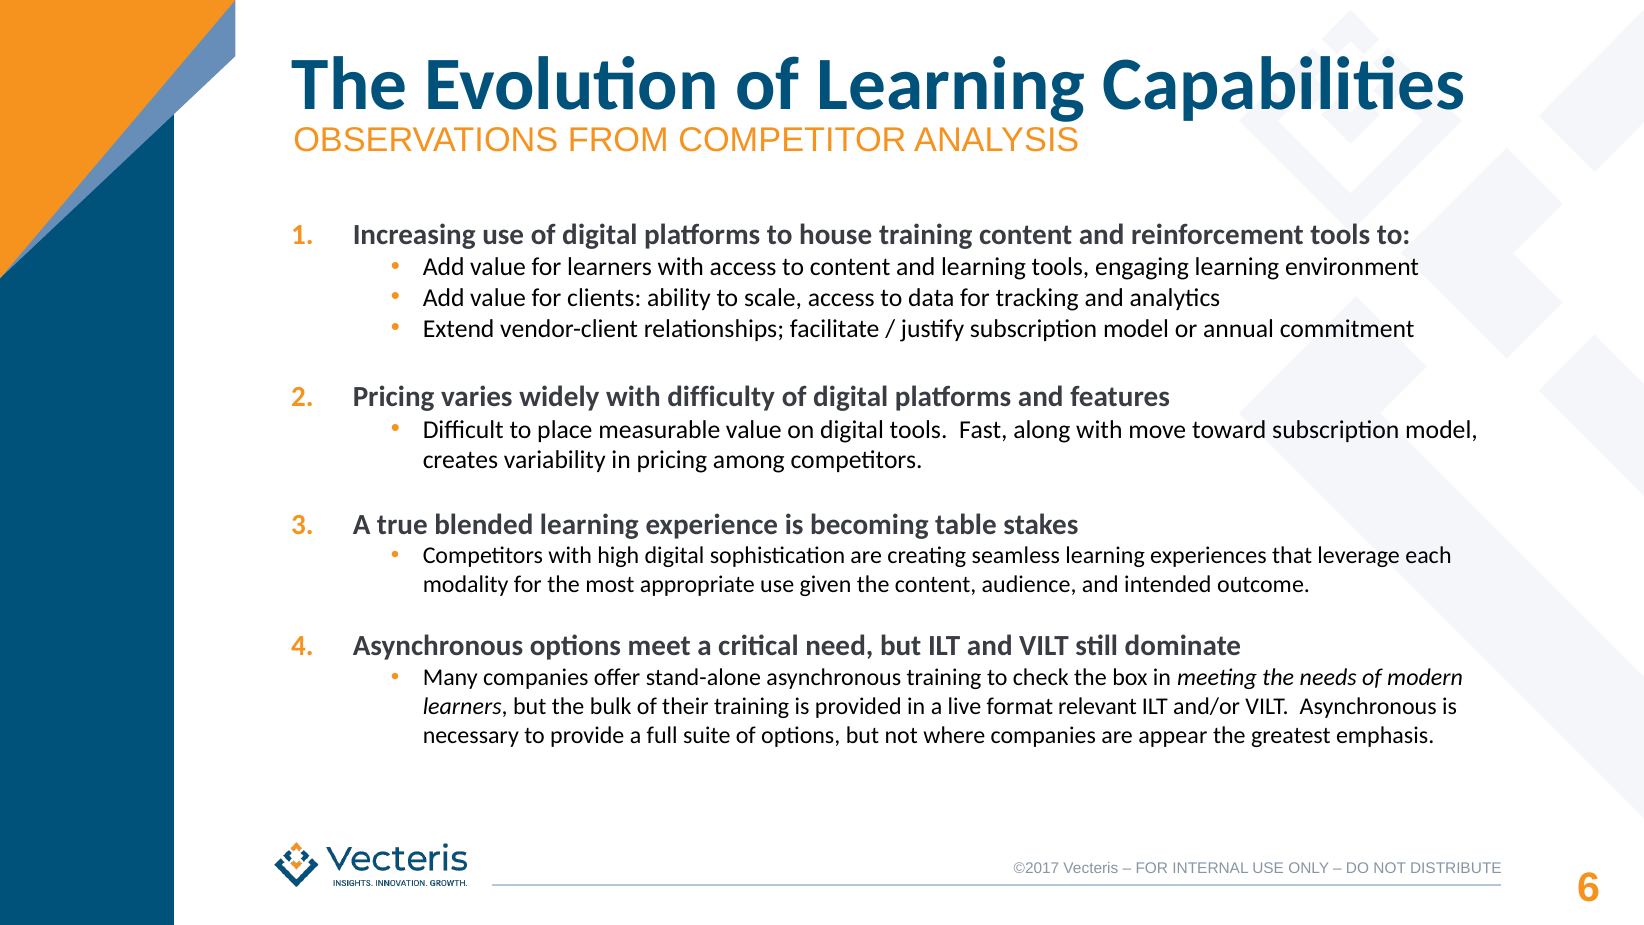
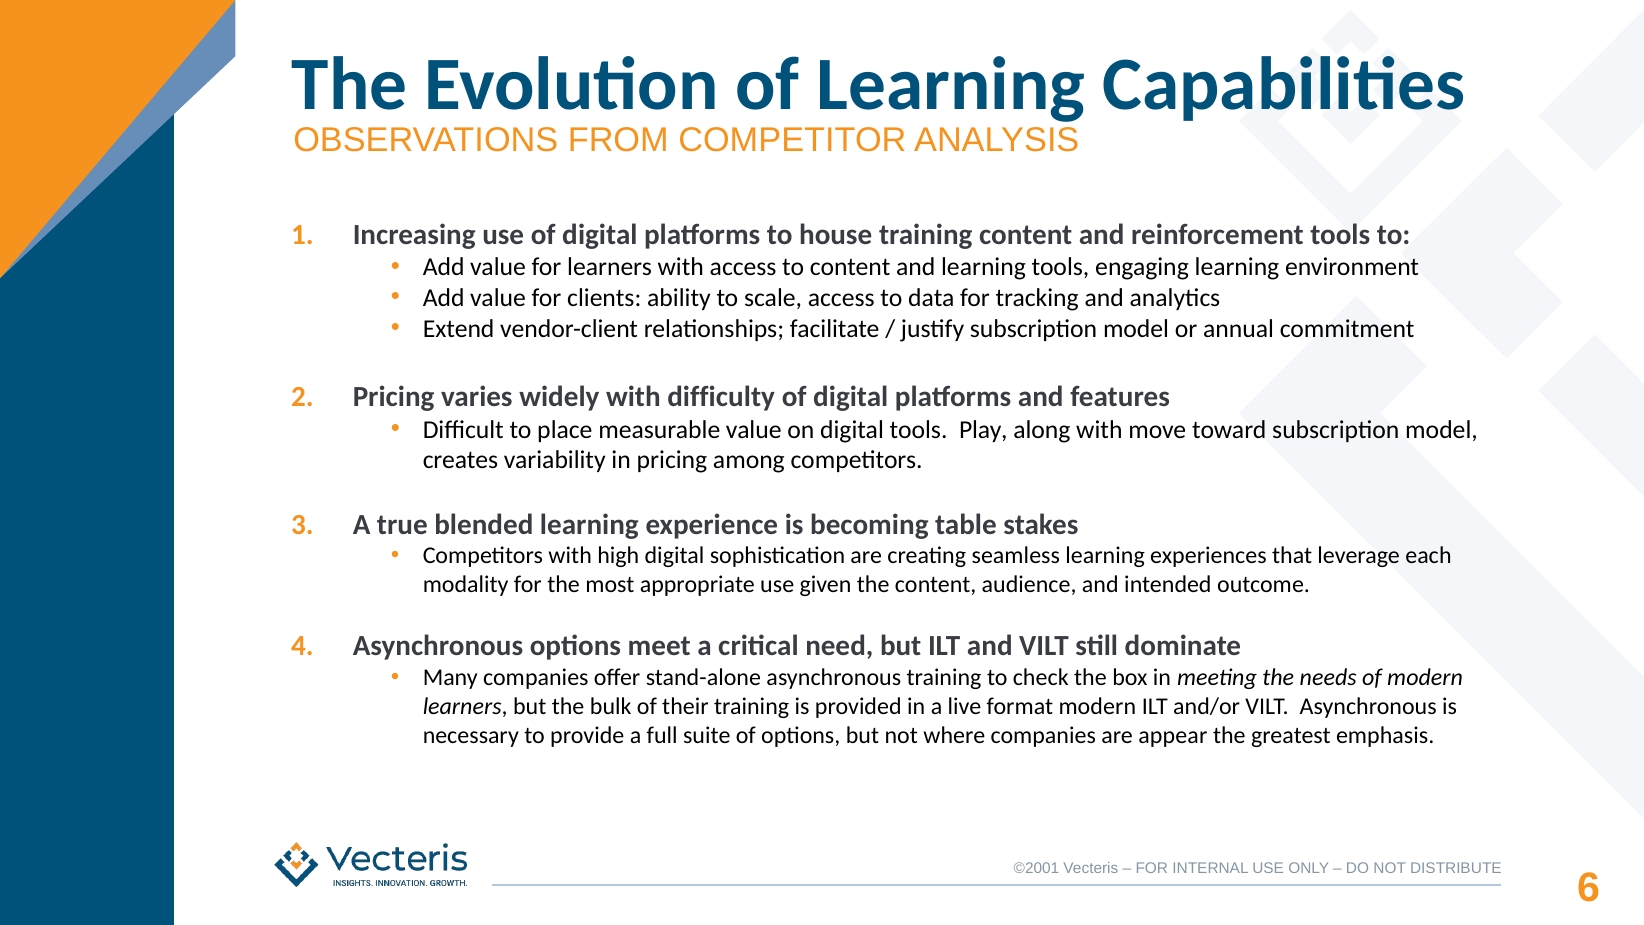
Fast: Fast -> Play
format relevant: relevant -> modern
©2017: ©2017 -> ©2001
